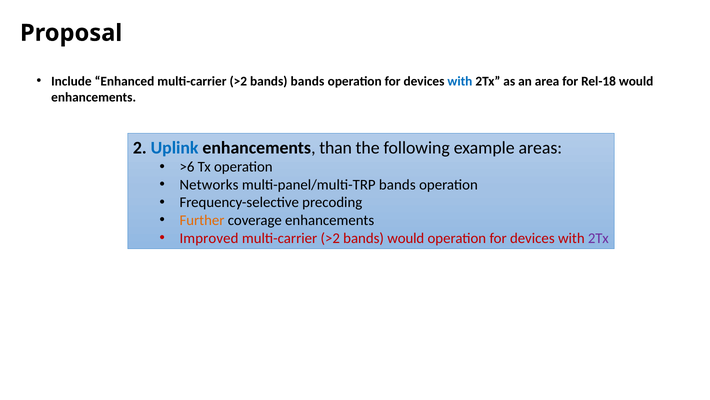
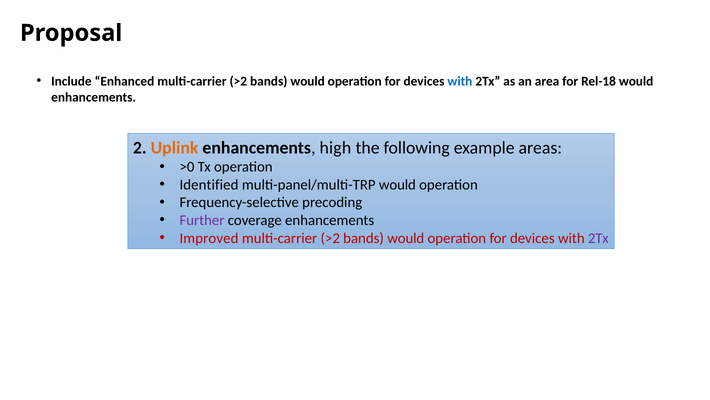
bands at (308, 81): bands -> would
Uplink colour: blue -> orange
than: than -> high
>6: >6 -> >0
Networks: Networks -> Identified
multi-panel/multi-TRP bands: bands -> would
Further colour: orange -> purple
